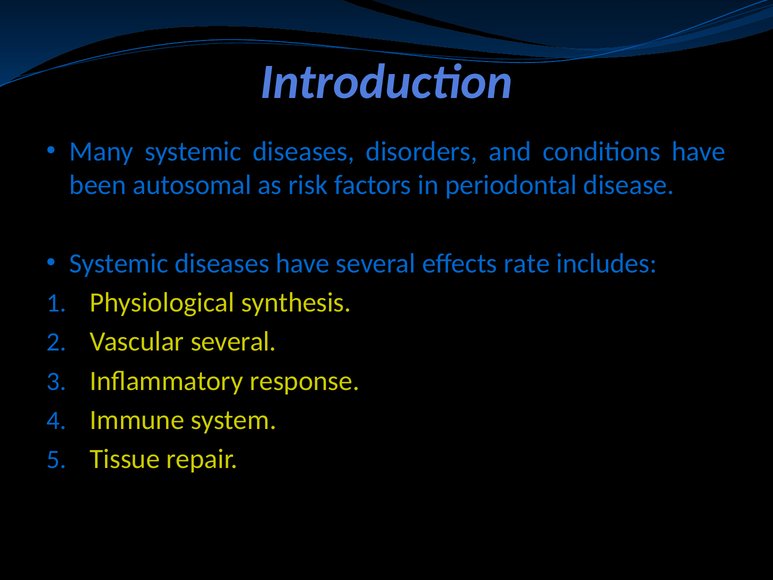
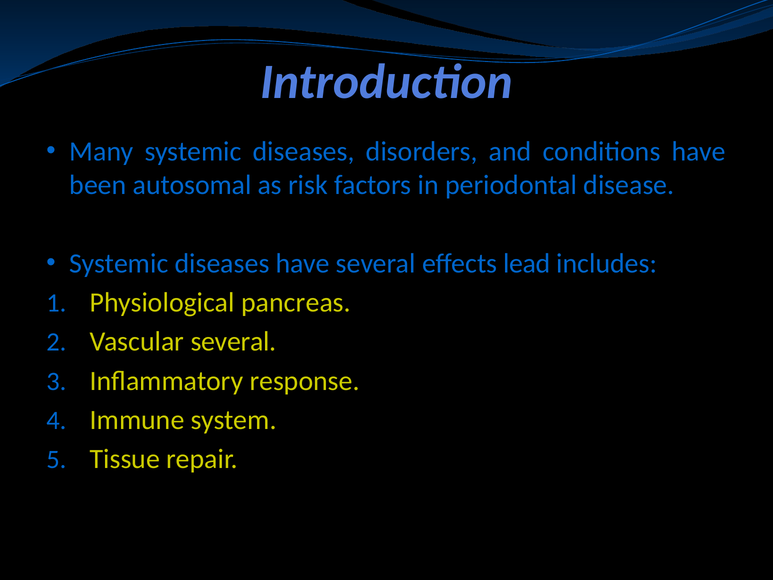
rate: rate -> lead
synthesis: synthesis -> pancreas
